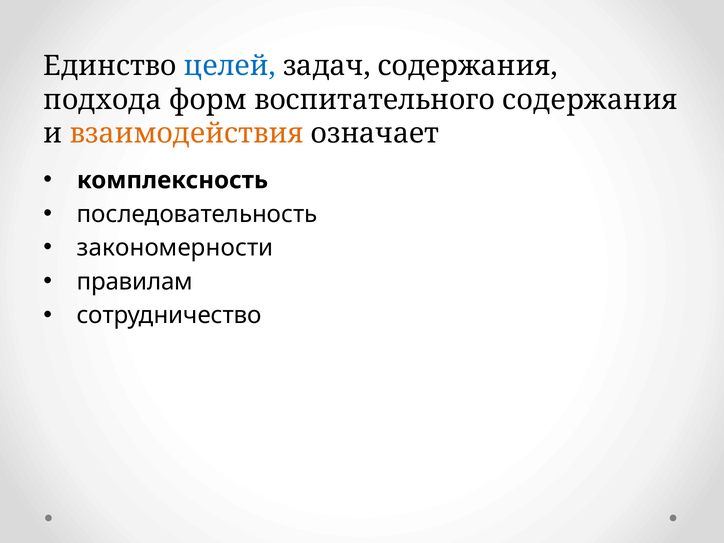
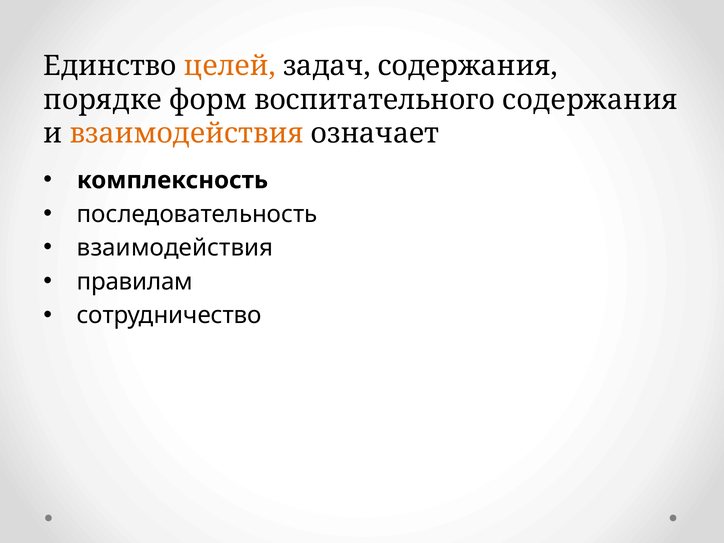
целей colour: blue -> orange
подхода: подхода -> порядке
закономерности at (175, 248): закономерности -> взаимодействия
